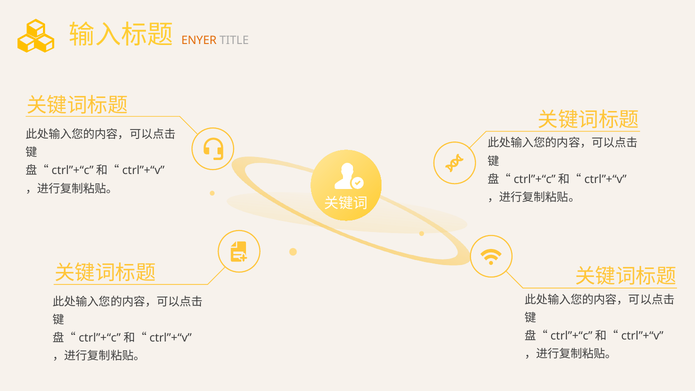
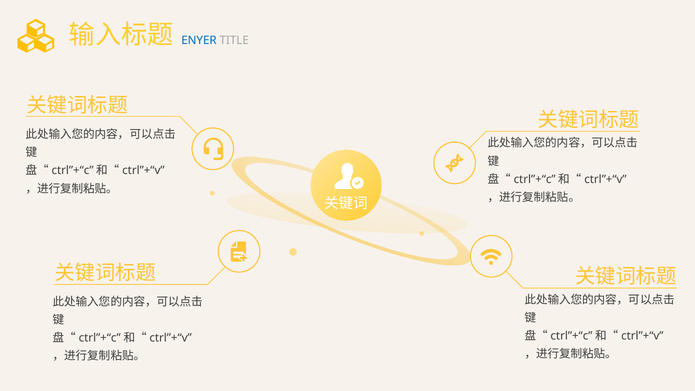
ENYER colour: orange -> blue
